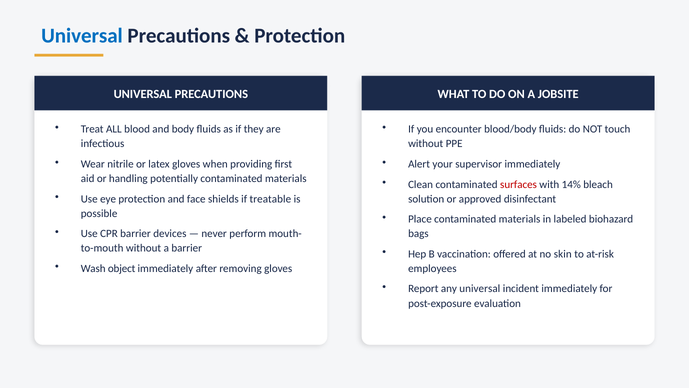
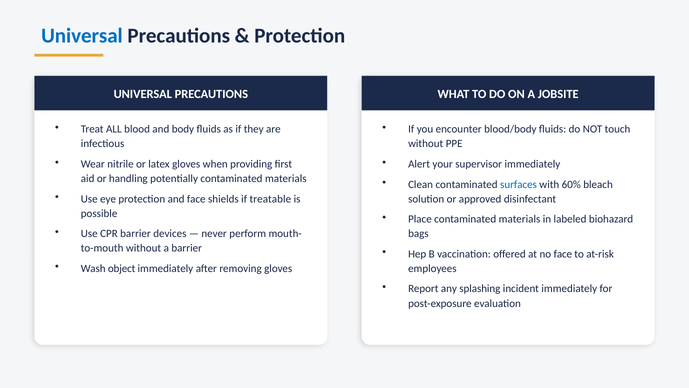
surfaces colour: red -> blue
14%: 14% -> 60%
no skin: skin -> face
any universal: universal -> splashing
